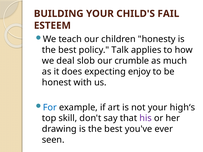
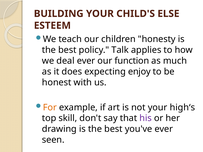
FAIL: FAIL -> ELSE
deal slob: slob -> ever
crumble: crumble -> function
For colour: blue -> orange
